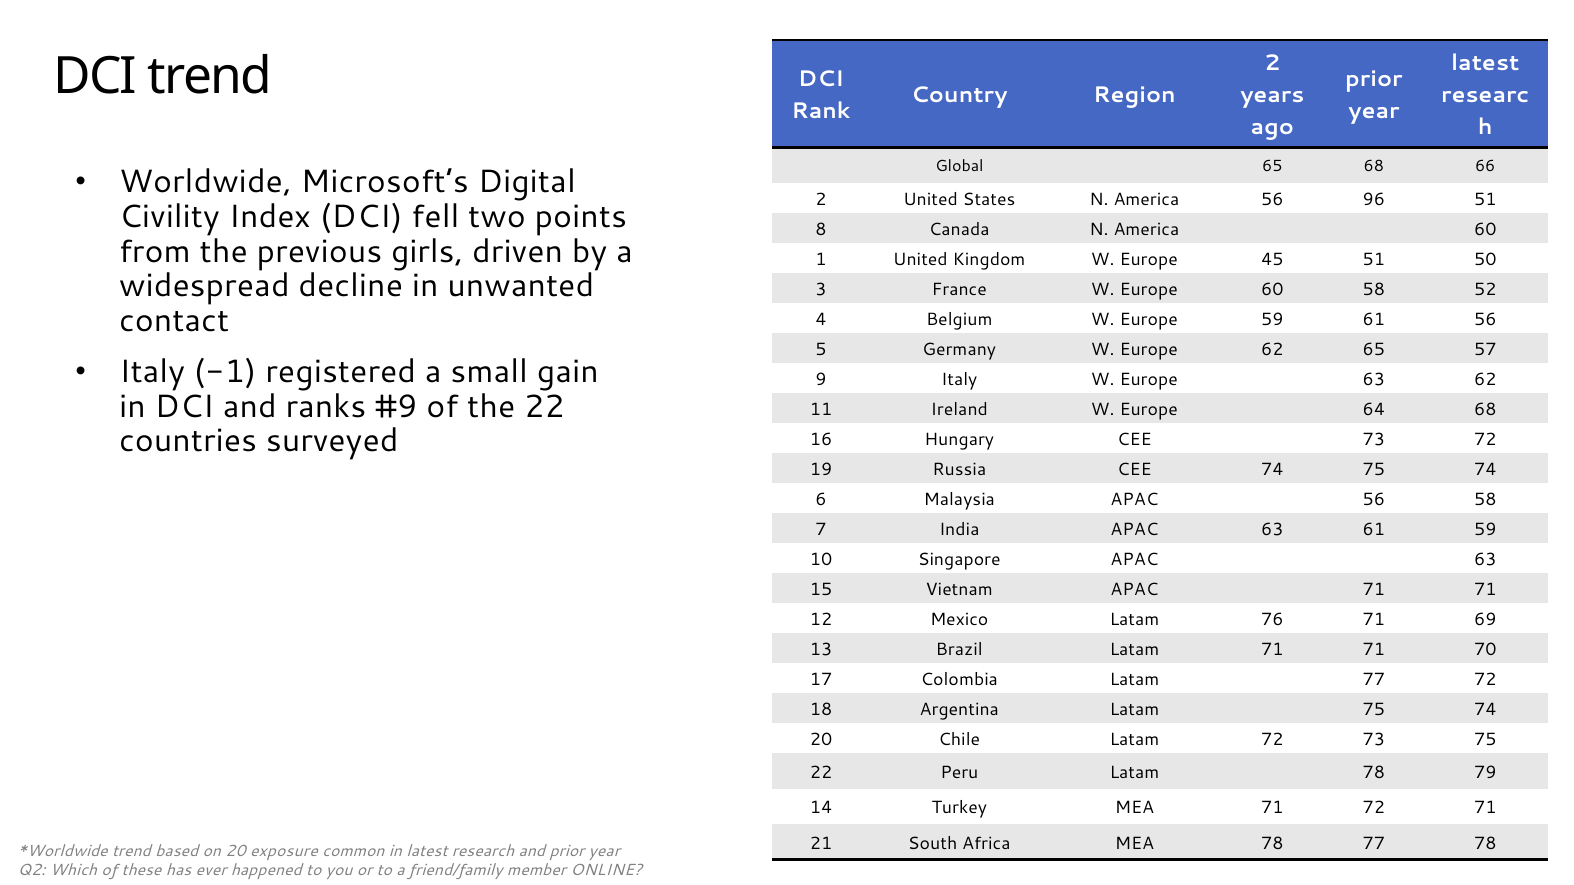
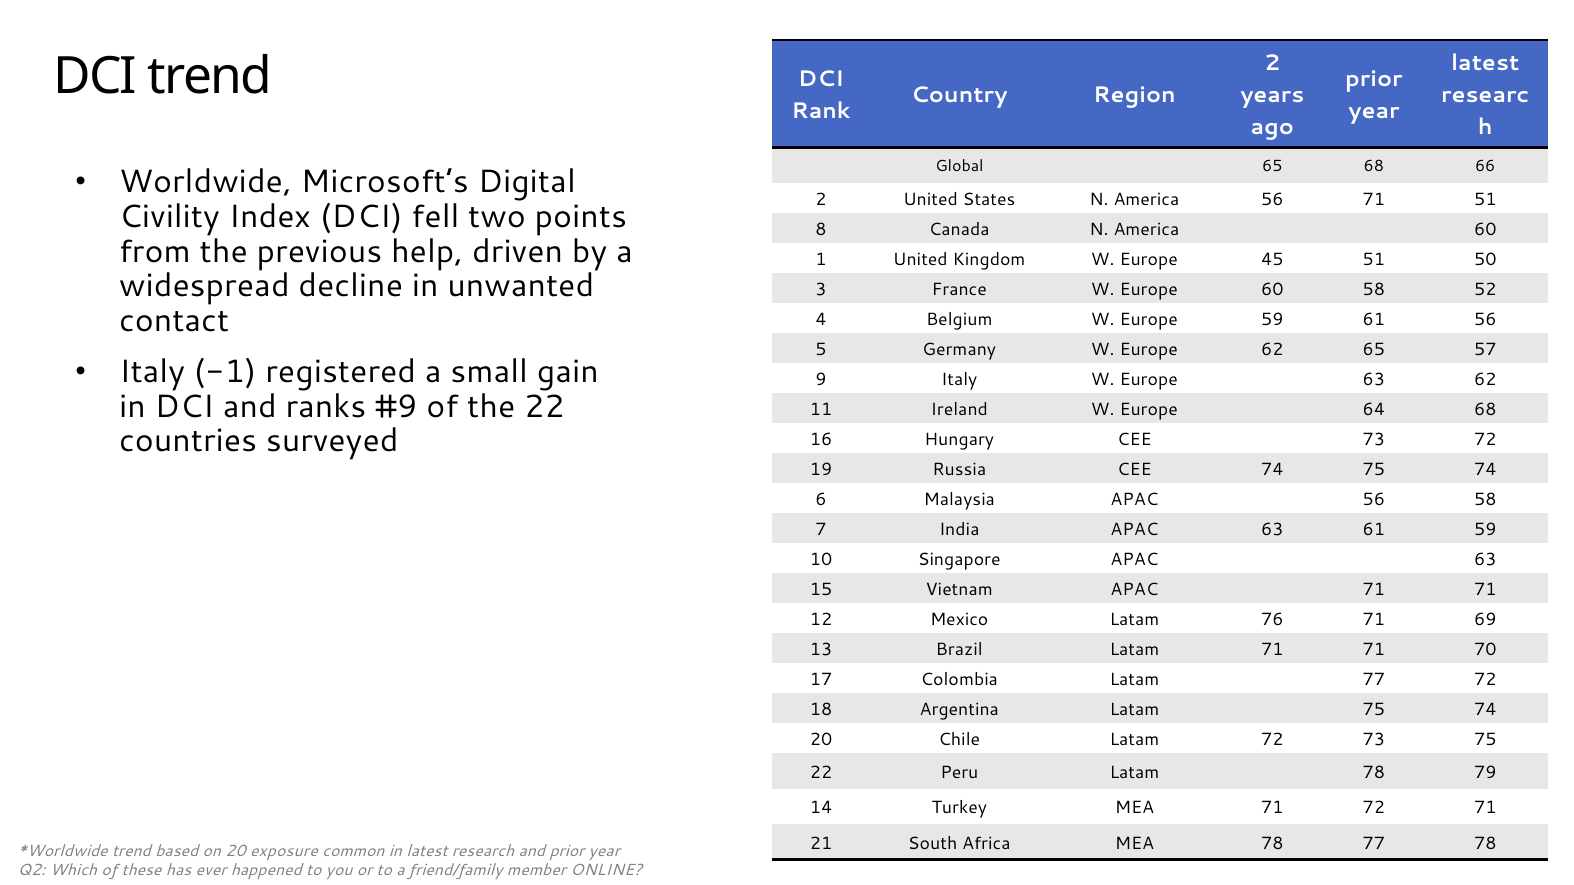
56 96: 96 -> 71
girls: girls -> help
